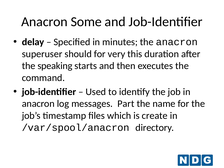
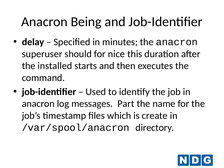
Some: Some -> Being
very: very -> nice
speaking: speaking -> installed
